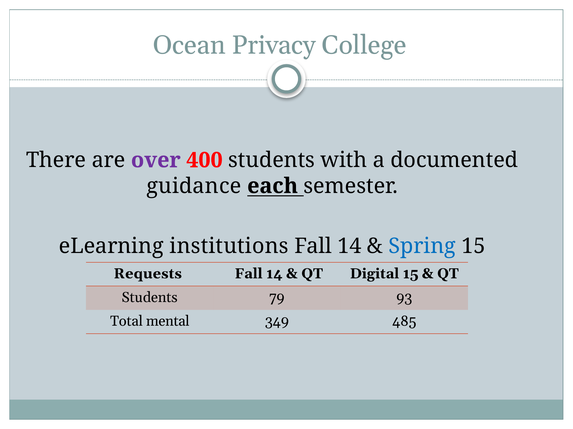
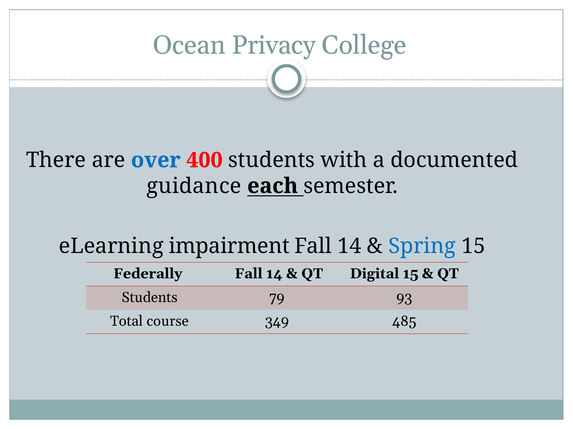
over colour: purple -> blue
institutions: institutions -> impairment
Requests: Requests -> Federally
mental: mental -> course
